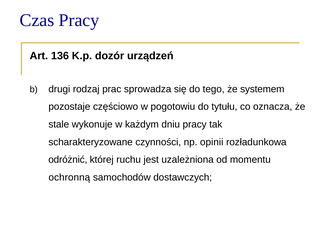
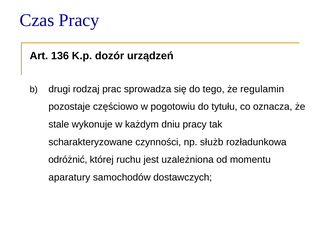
systemem: systemem -> regulamin
opinii: opinii -> służb
ochronną: ochronną -> aparatury
